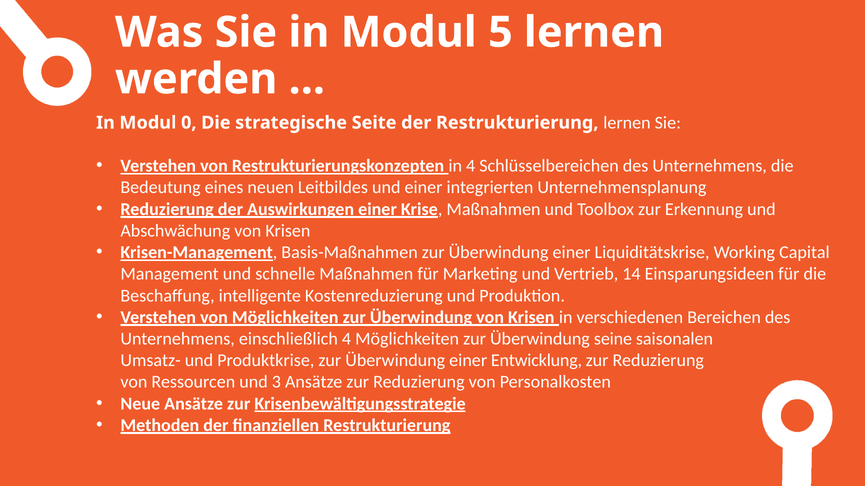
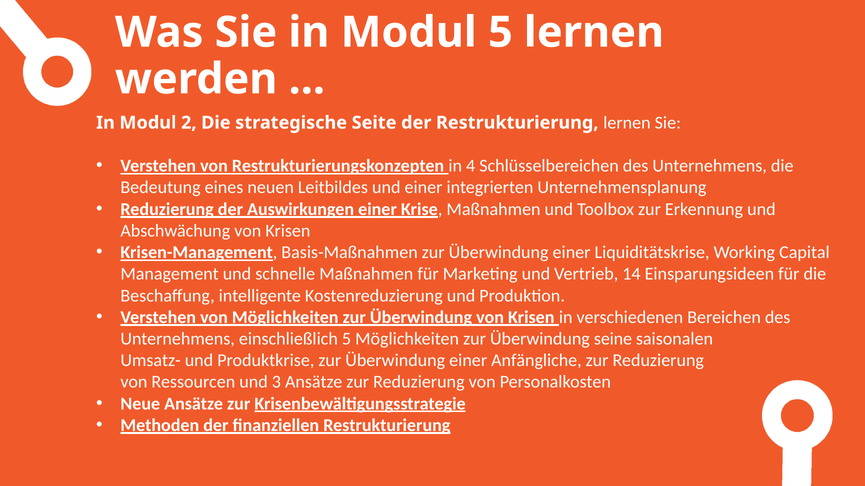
0: 0 -> 2
einschließlich 4: 4 -> 5
Entwicklung: Entwicklung -> Anfängliche
